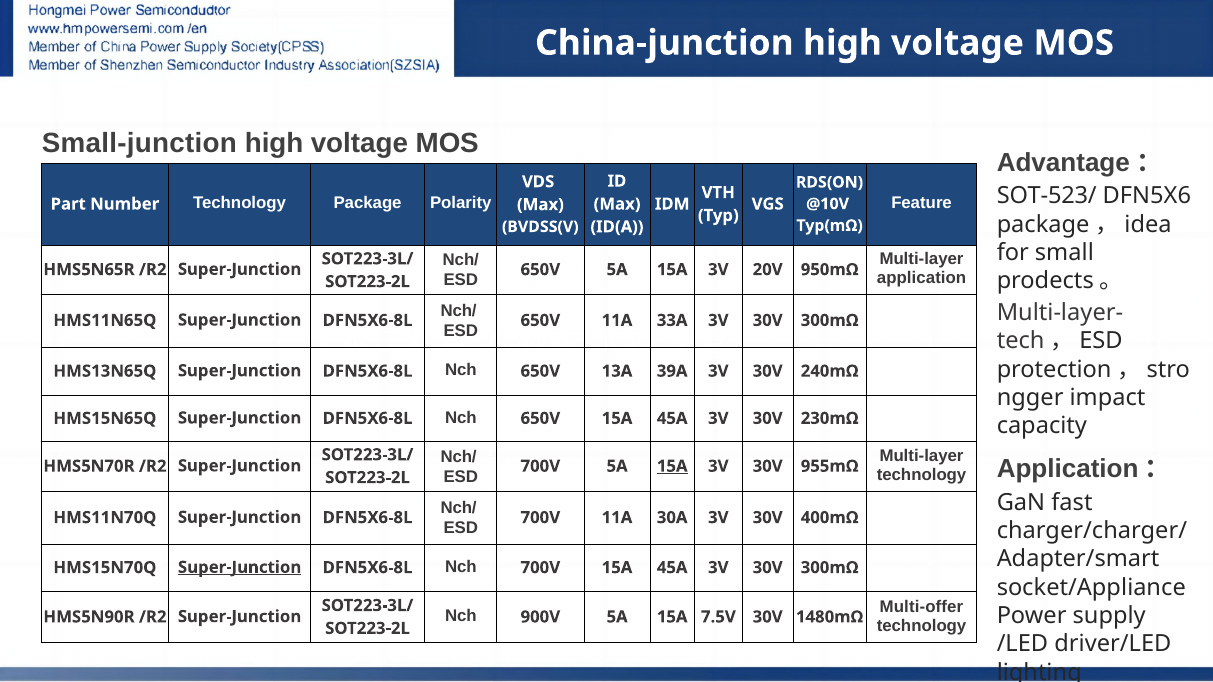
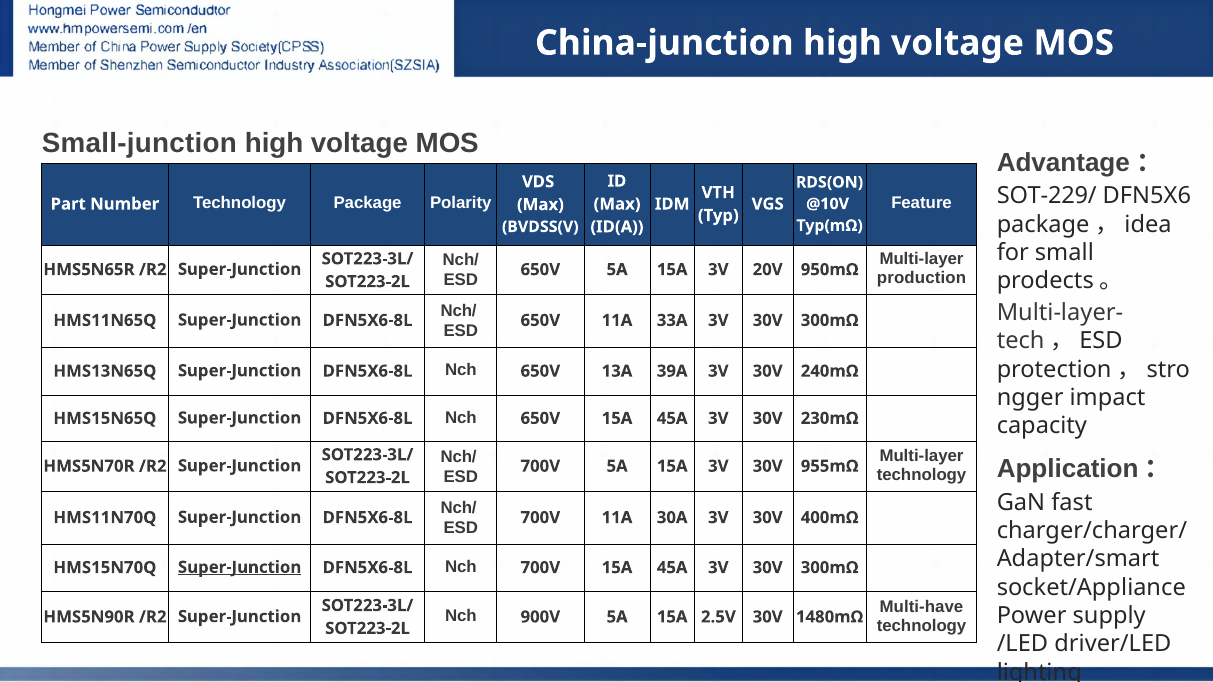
SOT-523/: SOT-523/ -> SOT-229/
application: application -> production
15A at (672, 466) underline: present -> none
Multi-offer: Multi-offer -> Multi-have
7.5V: 7.5V -> 2.5V
